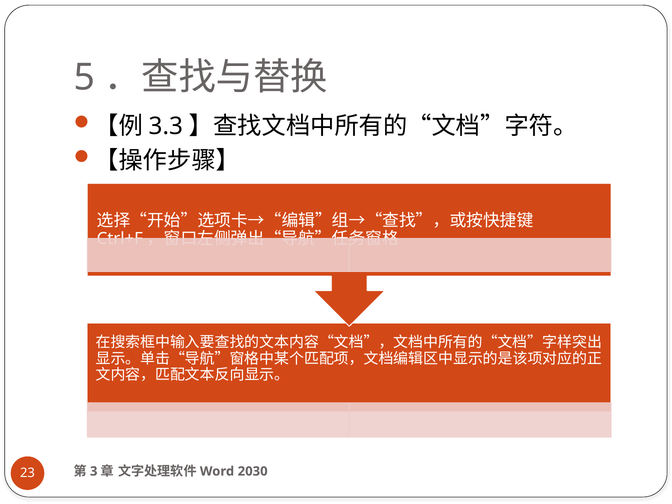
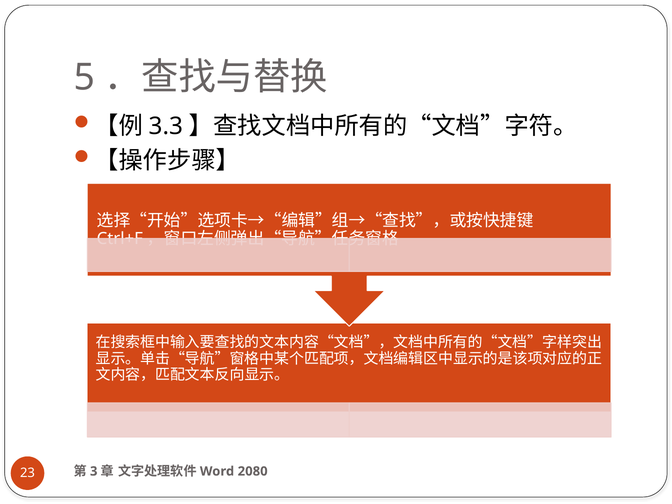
2030: 2030 -> 2080
